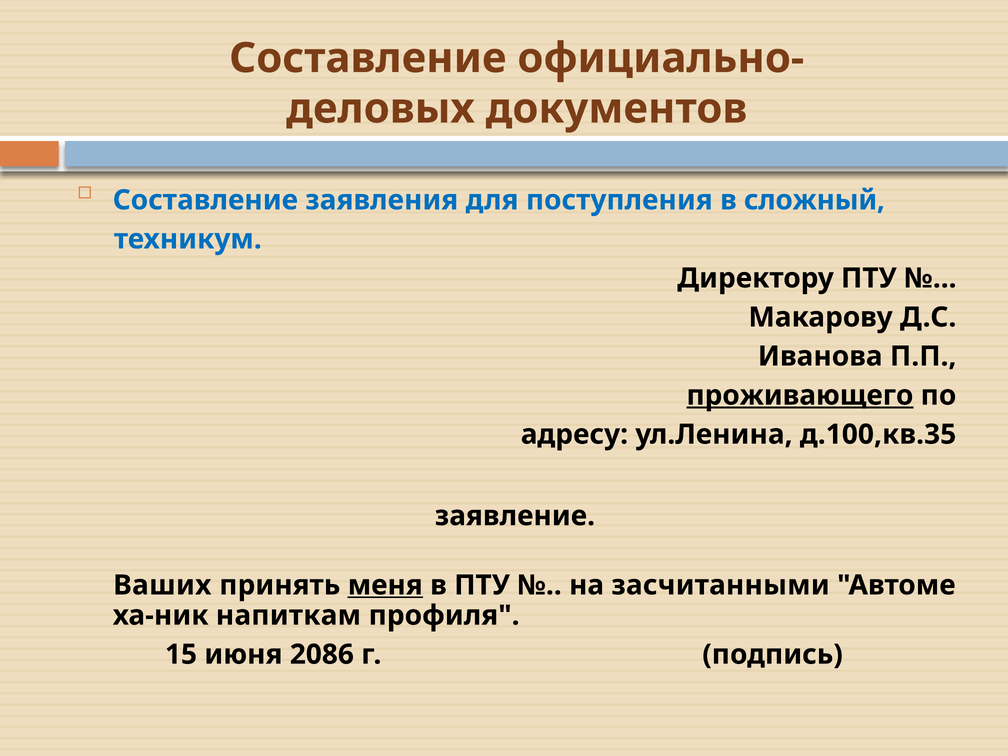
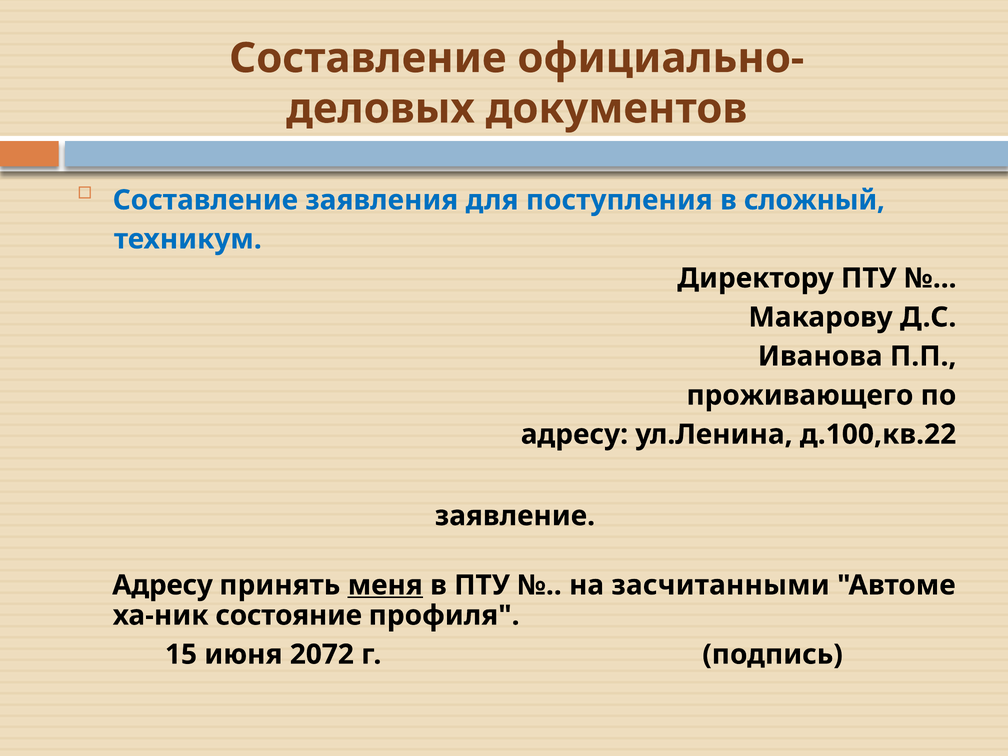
проживающего underline: present -> none
д.100,кв.35: д.100,кв.35 -> д.100,кв.22
Ваших at (162, 585): Ваших -> Адресу
напиткам: напиткам -> состояние
2086: 2086 -> 2072
